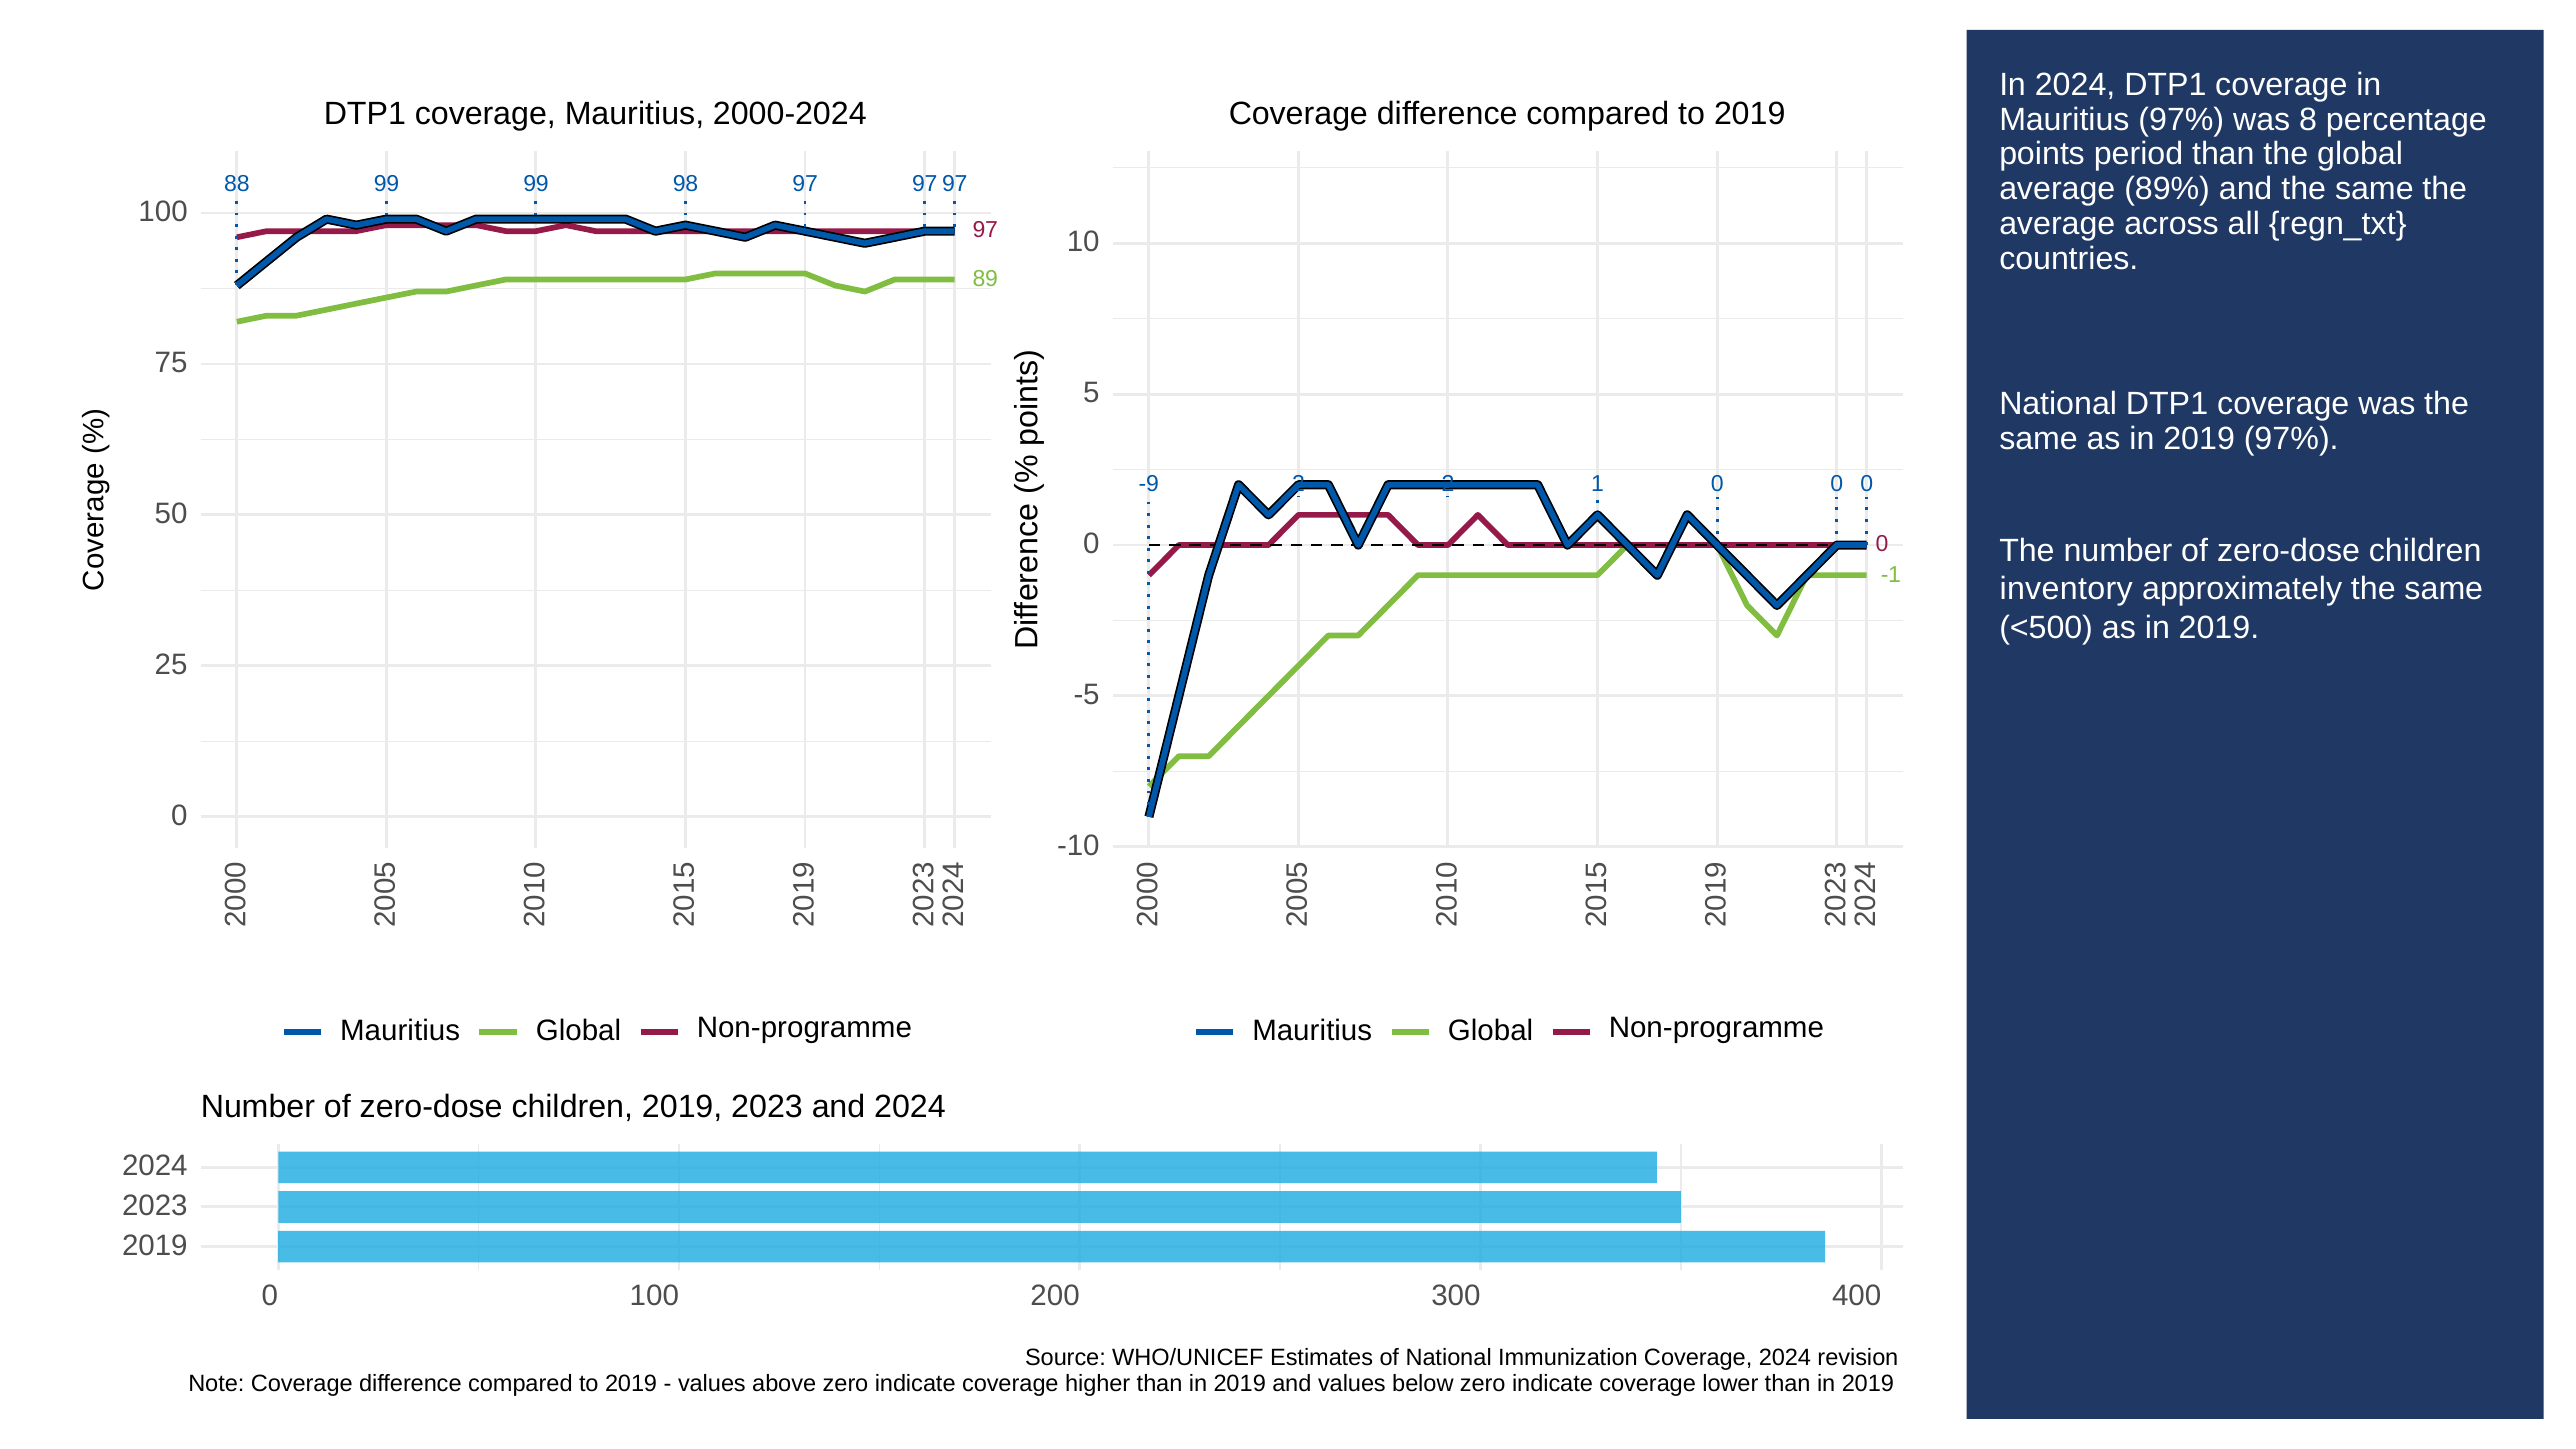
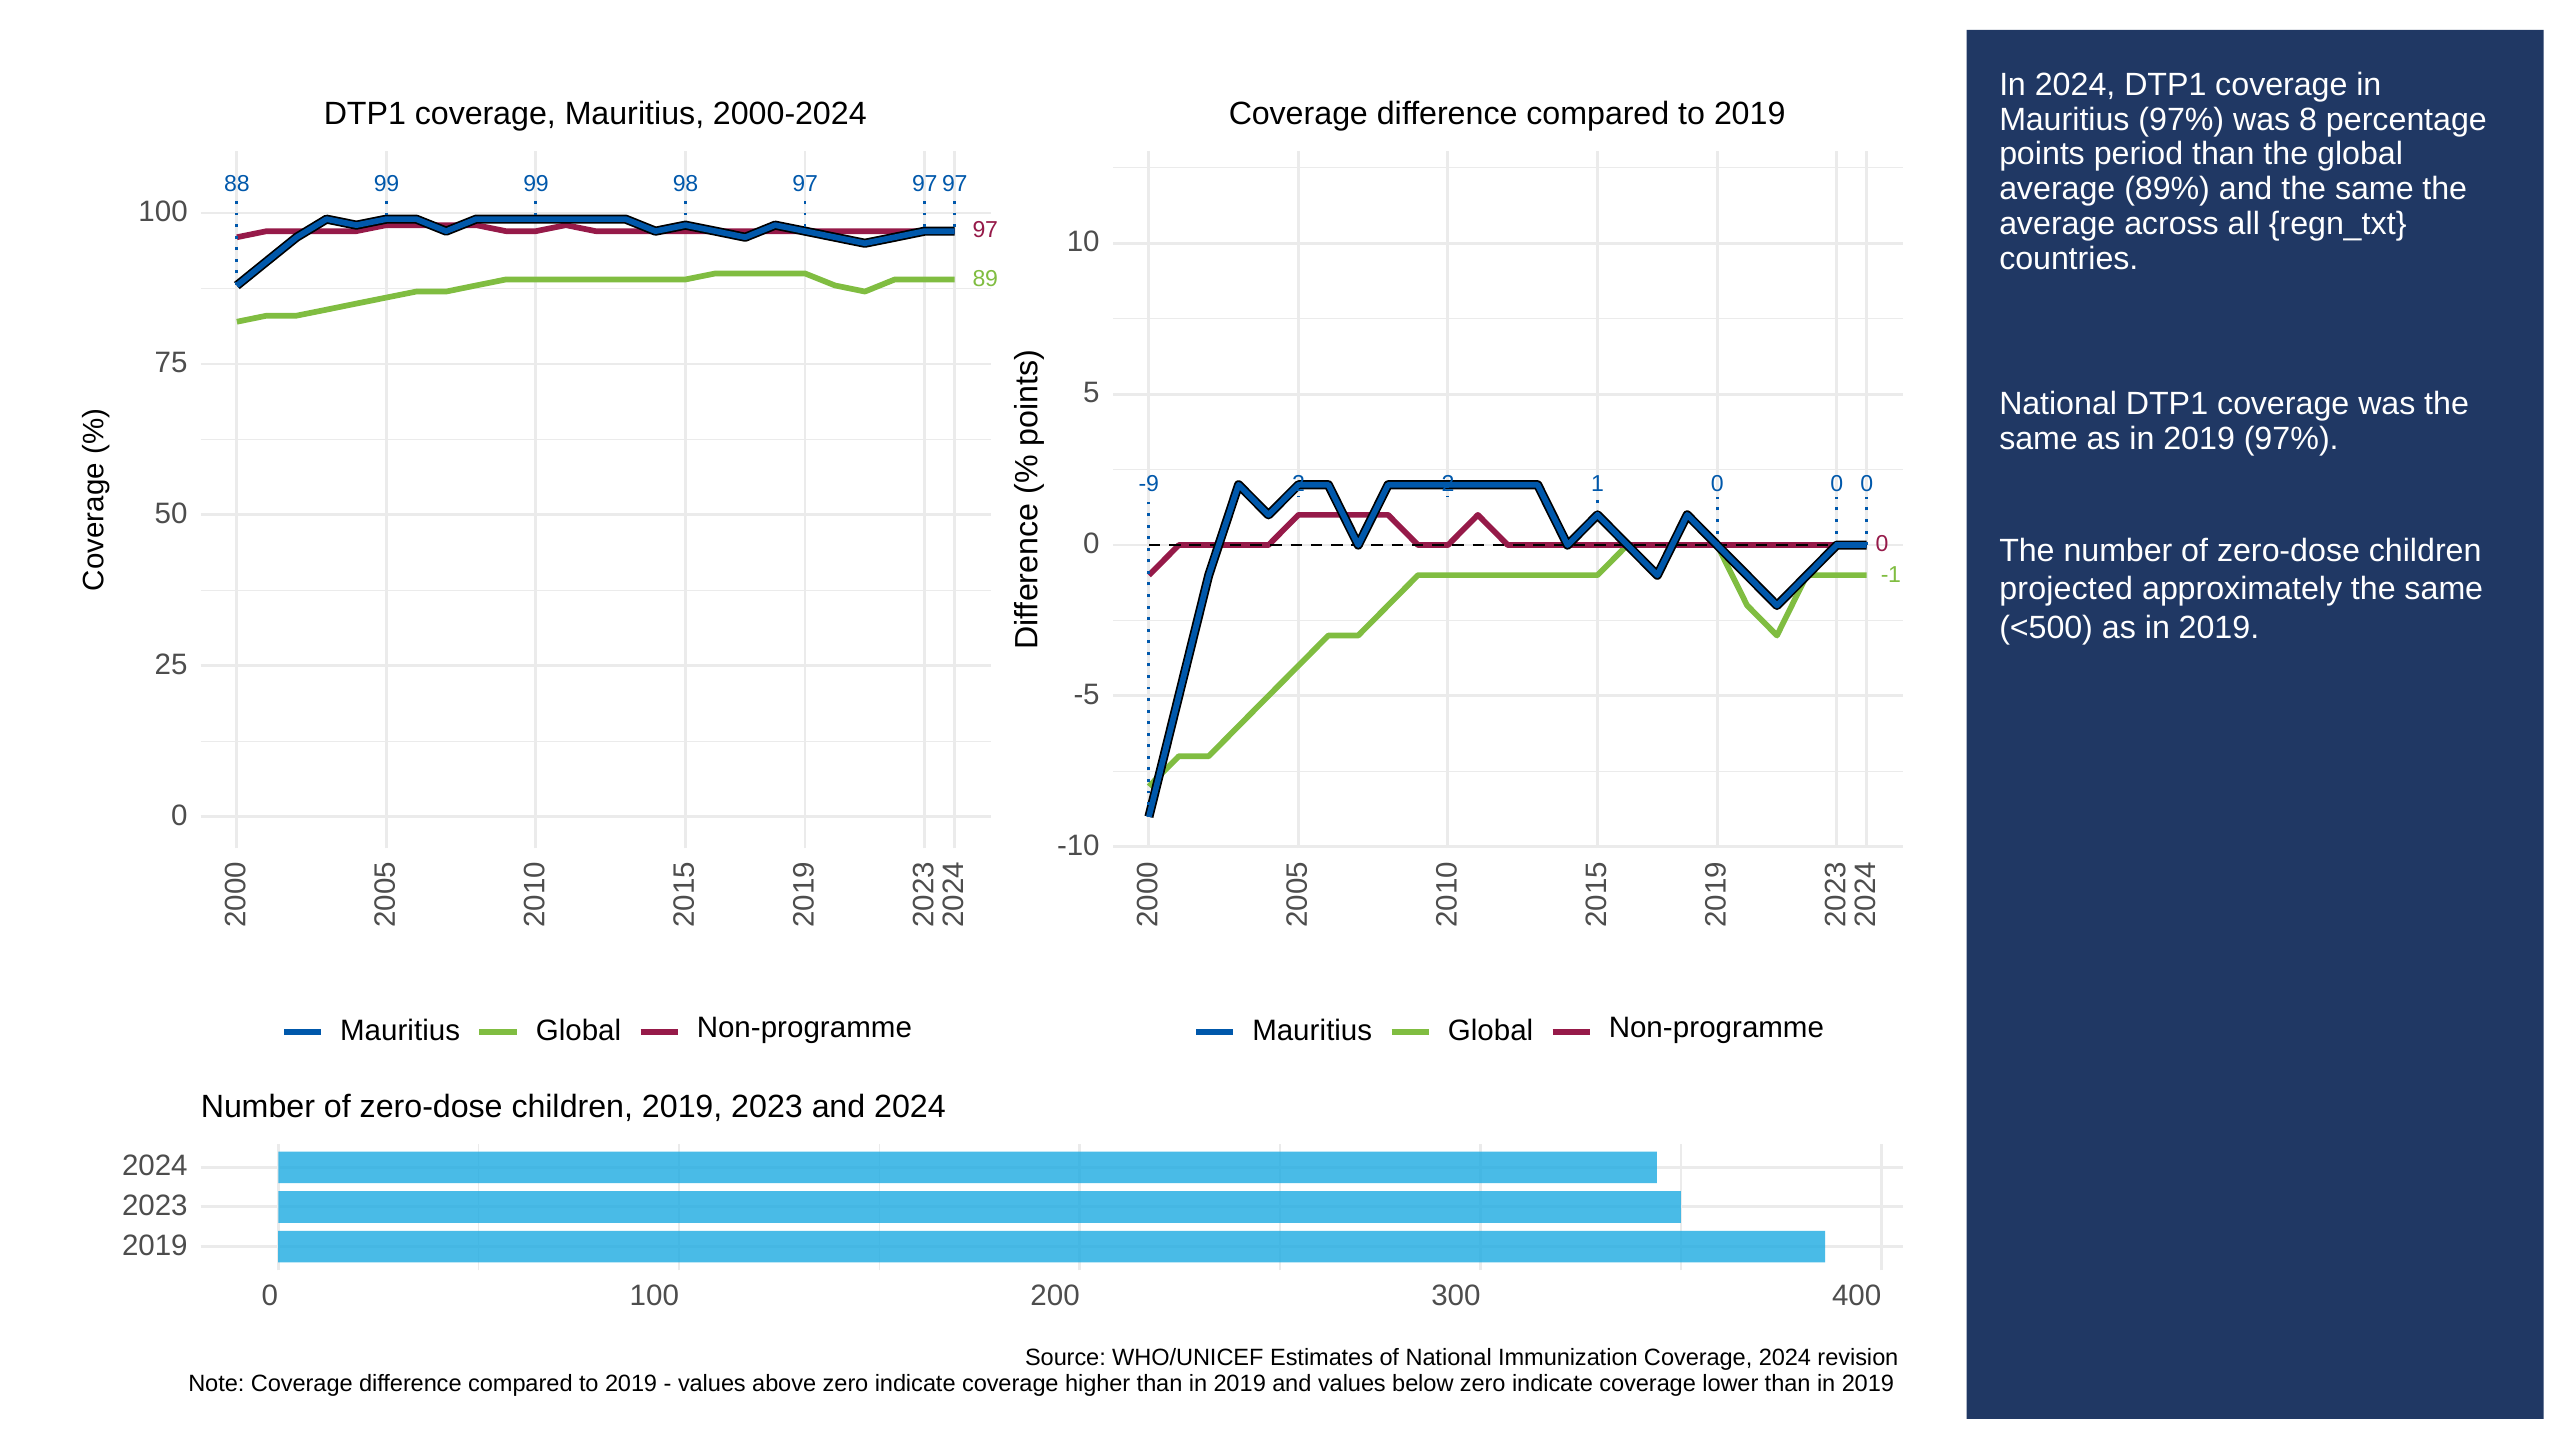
inventory: inventory -> projected
